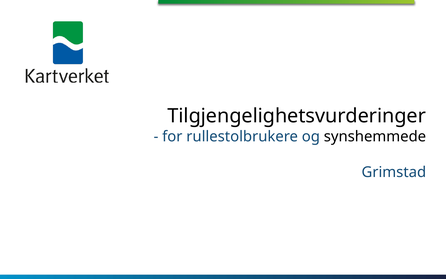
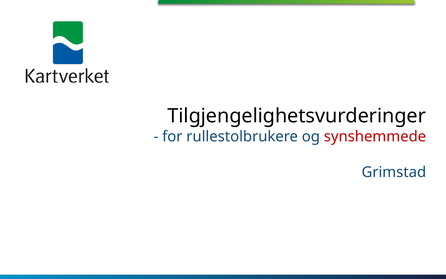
synshemmede colour: black -> red
